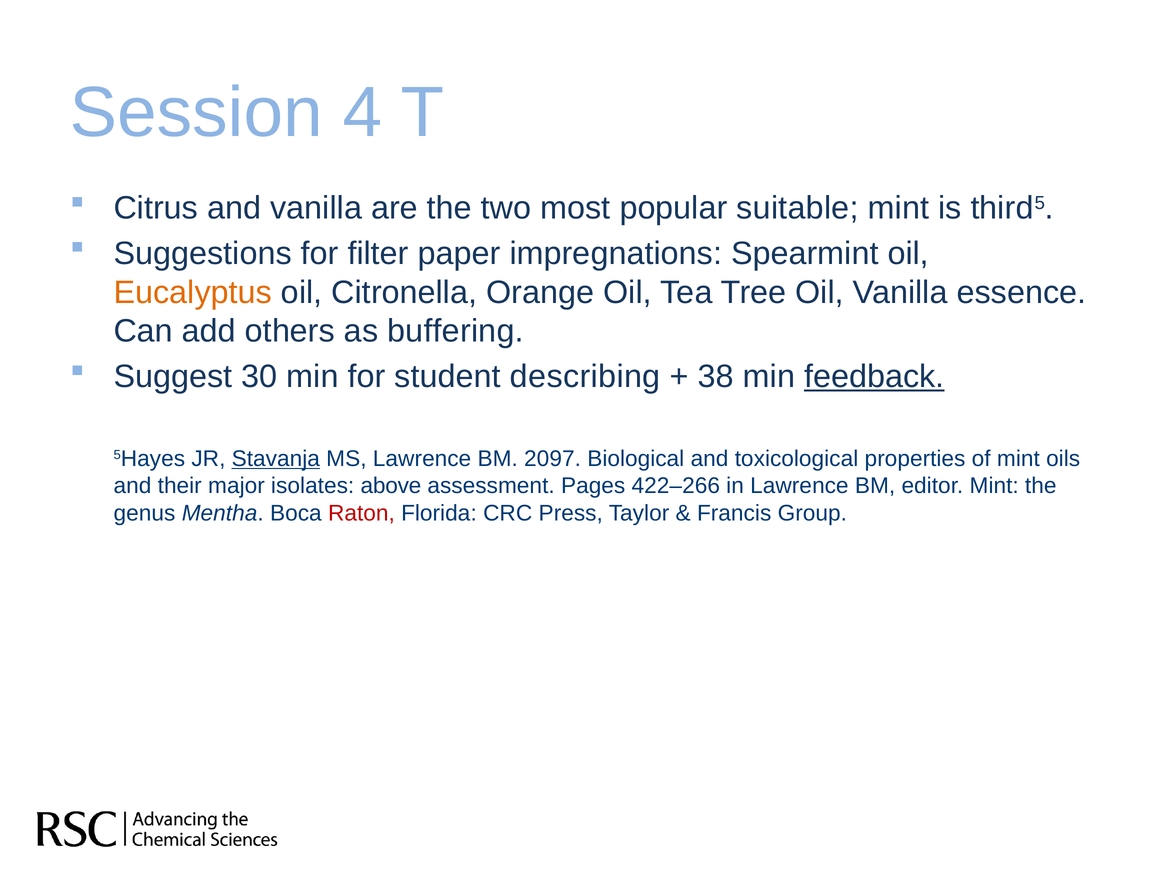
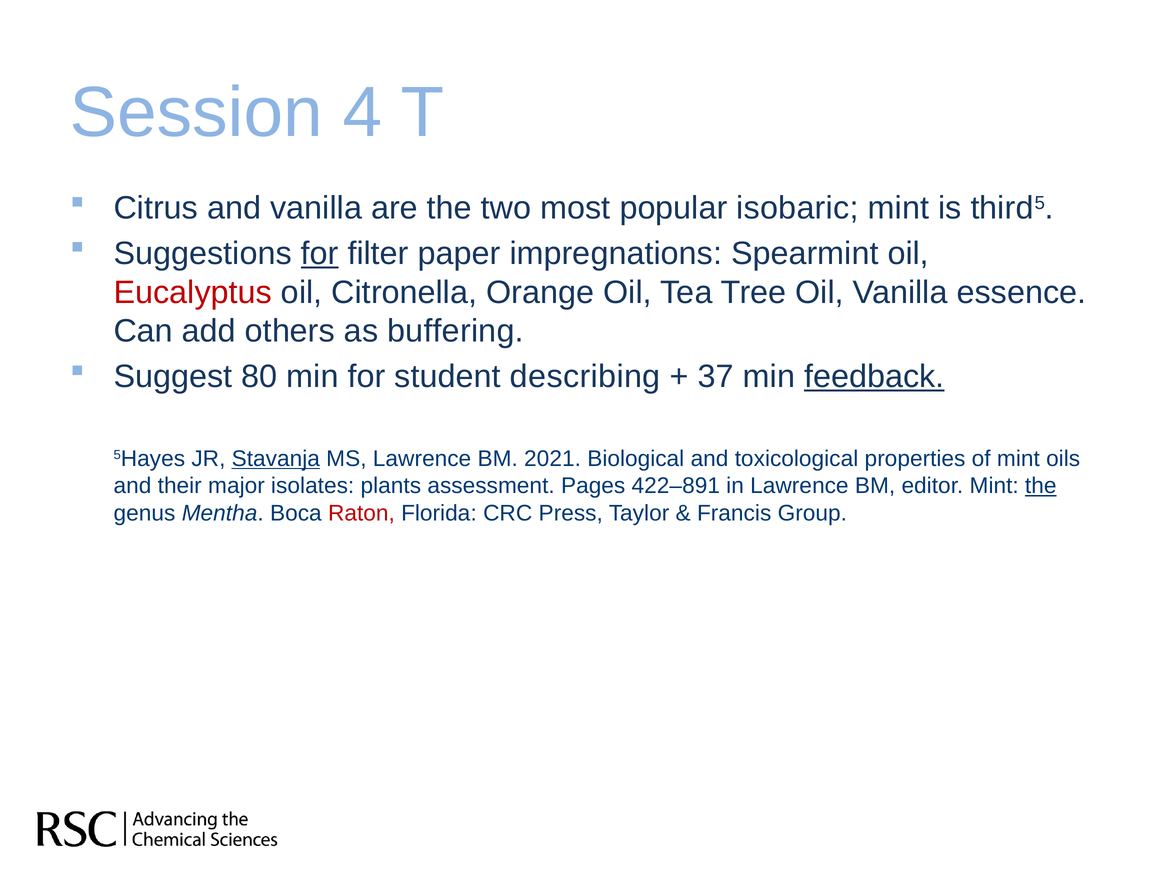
suitable: suitable -> isobaric
for at (320, 253) underline: none -> present
Eucalyptus colour: orange -> red
30: 30 -> 80
38: 38 -> 37
2097: 2097 -> 2021
above: above -> plants
422–266: 422–266 -> 422–891
the at (1041, 486) underline: none -> present
